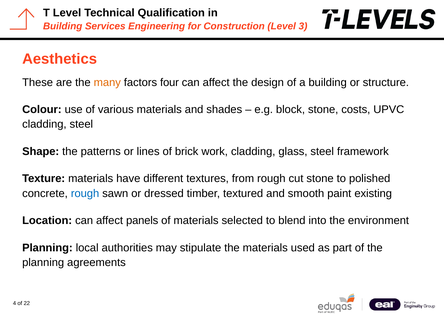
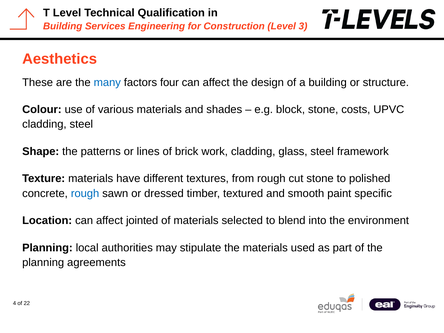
many colour: orange -> blue
existing: existing -> specific
panels: panels -> jointed
